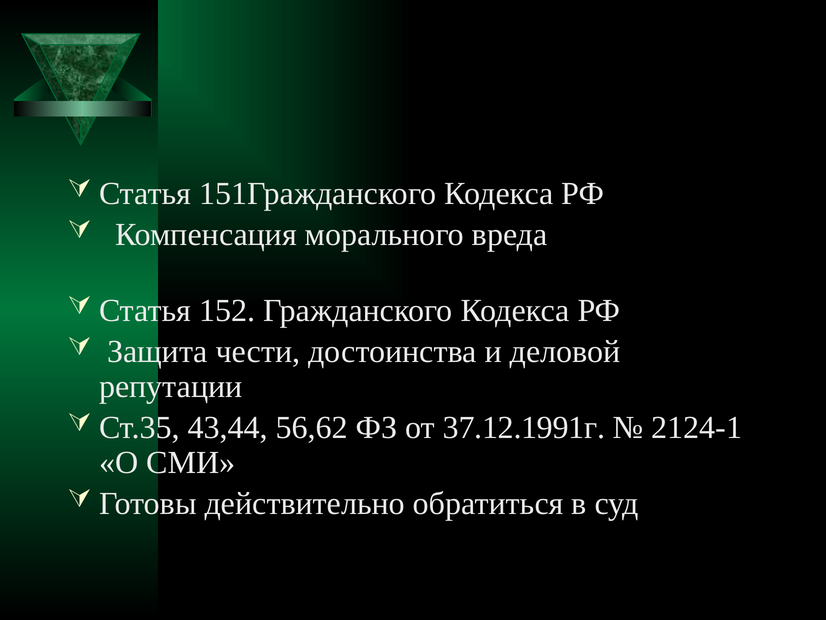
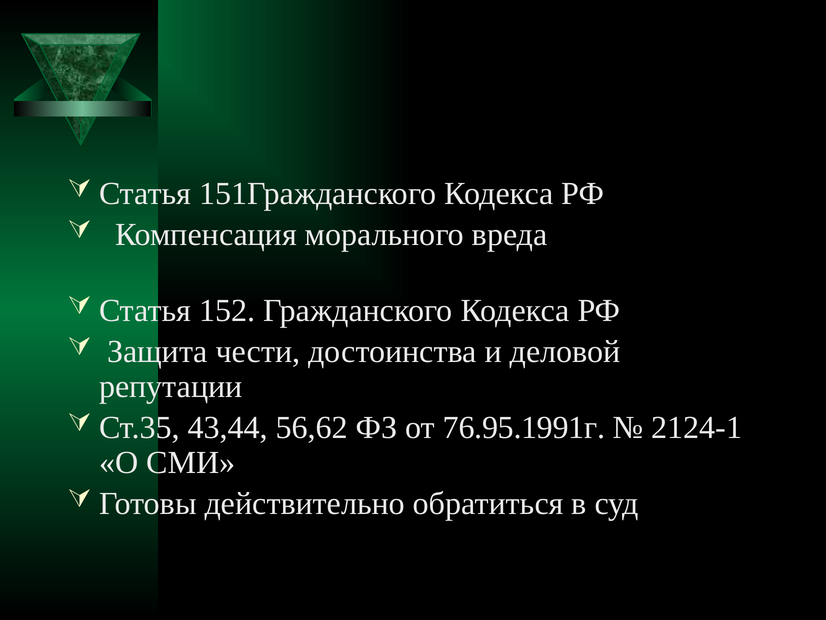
37.12.1991г: 37.12.1991г -> 76.95.1991г
